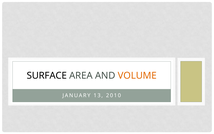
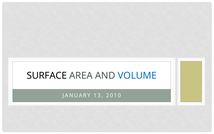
VOLUME colour: orange -> blue
